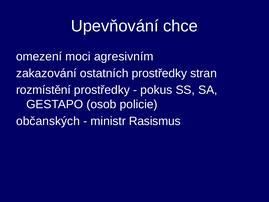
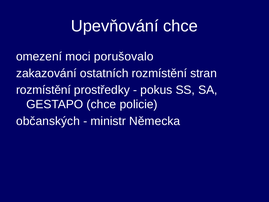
agresivním: agresivním -> porušovalo
ostatních prostředky: prostředky -> rozmístění
GESTAPO osob: osob -> chce
Rasismus: Rasismus -> Německa
